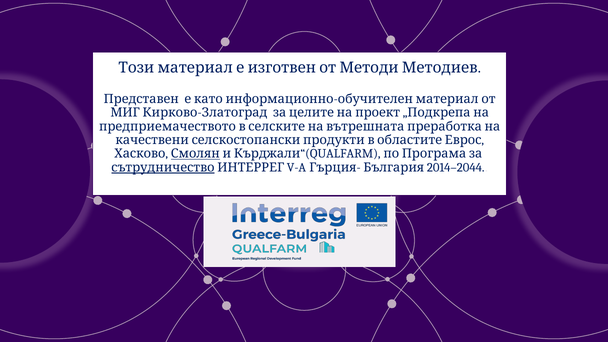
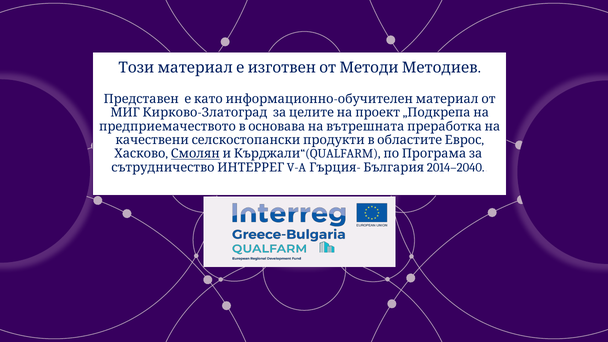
селските: селските -> основава
сътрудничество underline: present -> none
2014–2044: 2014–2044 -> 2014–2040
